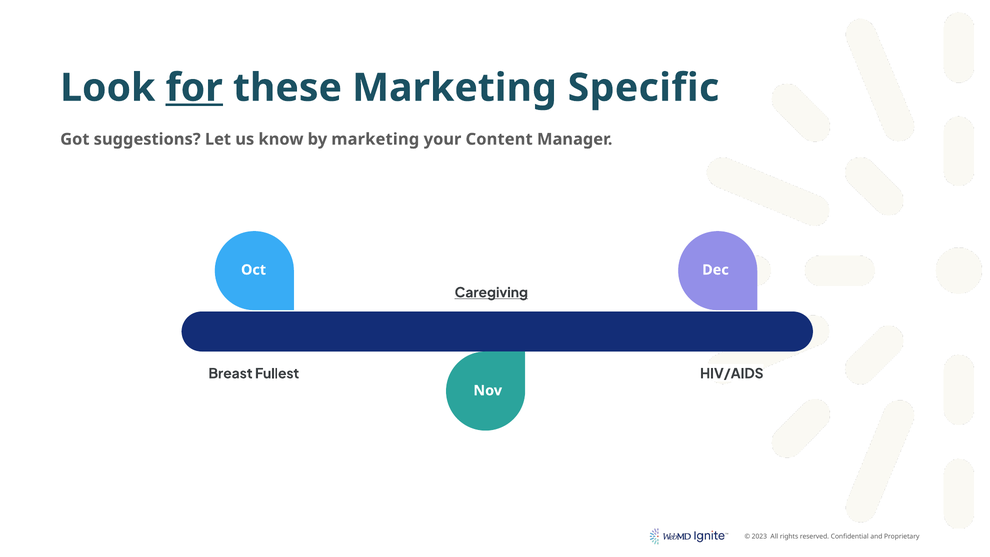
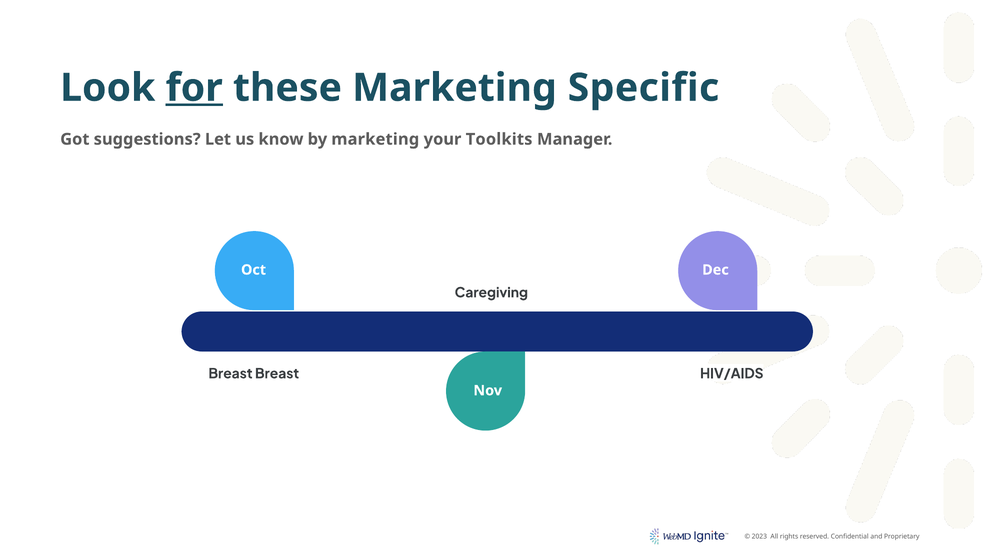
Content: Content -> Toolkits
Caregiving underline: present -> none
Breast Fullest: Fullest -> Breast
